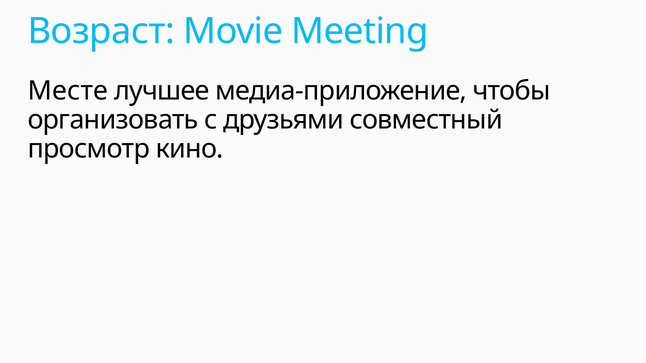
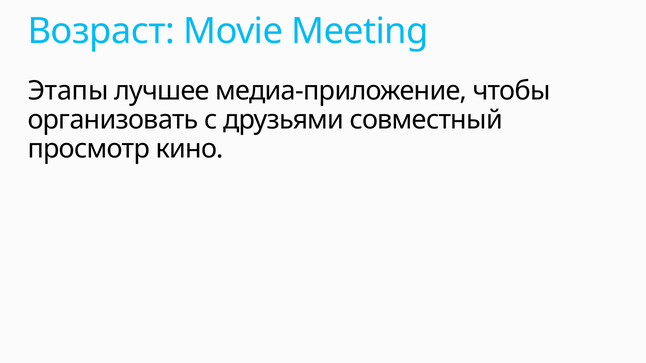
Месте: Месте -> Этапы
